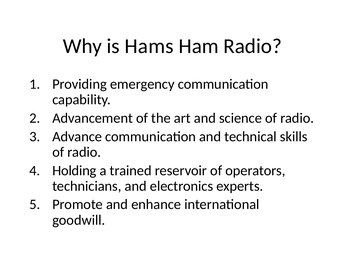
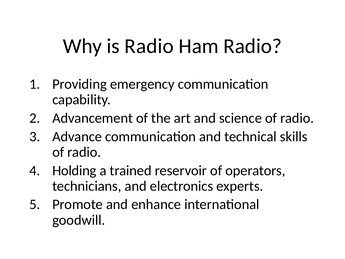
is Hams: Hams -> Radio
